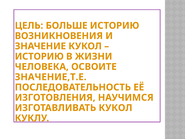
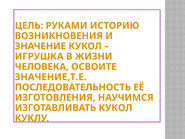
БОЛЬШЕ: БОЛЬШЕ -> РУКАМИ
ИСТОРИЮ at (39, 56): ИСТОРИЮ -> ИГРУШКА
